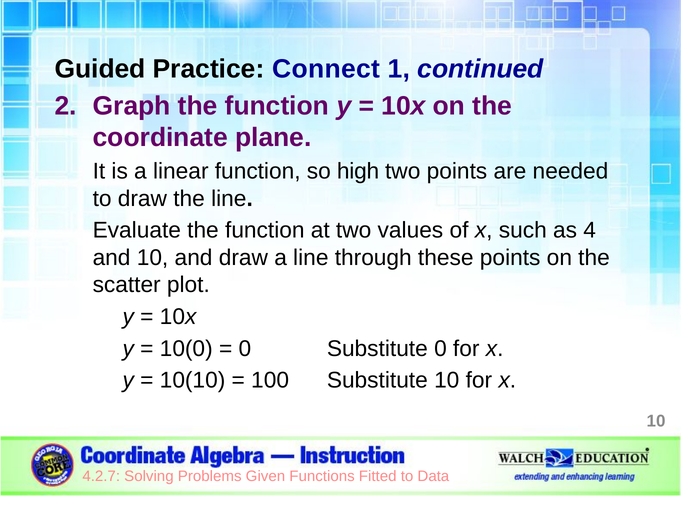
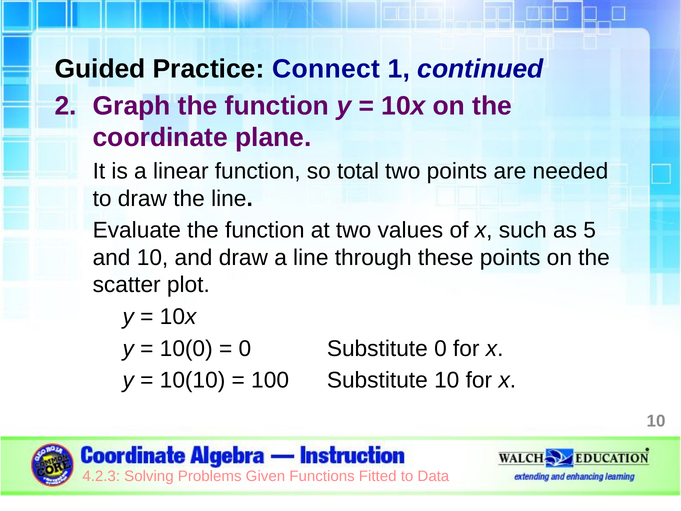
high: high -> total
4: 4 -> 5
4.2.7: 4.2.7 -> 4.2.3
